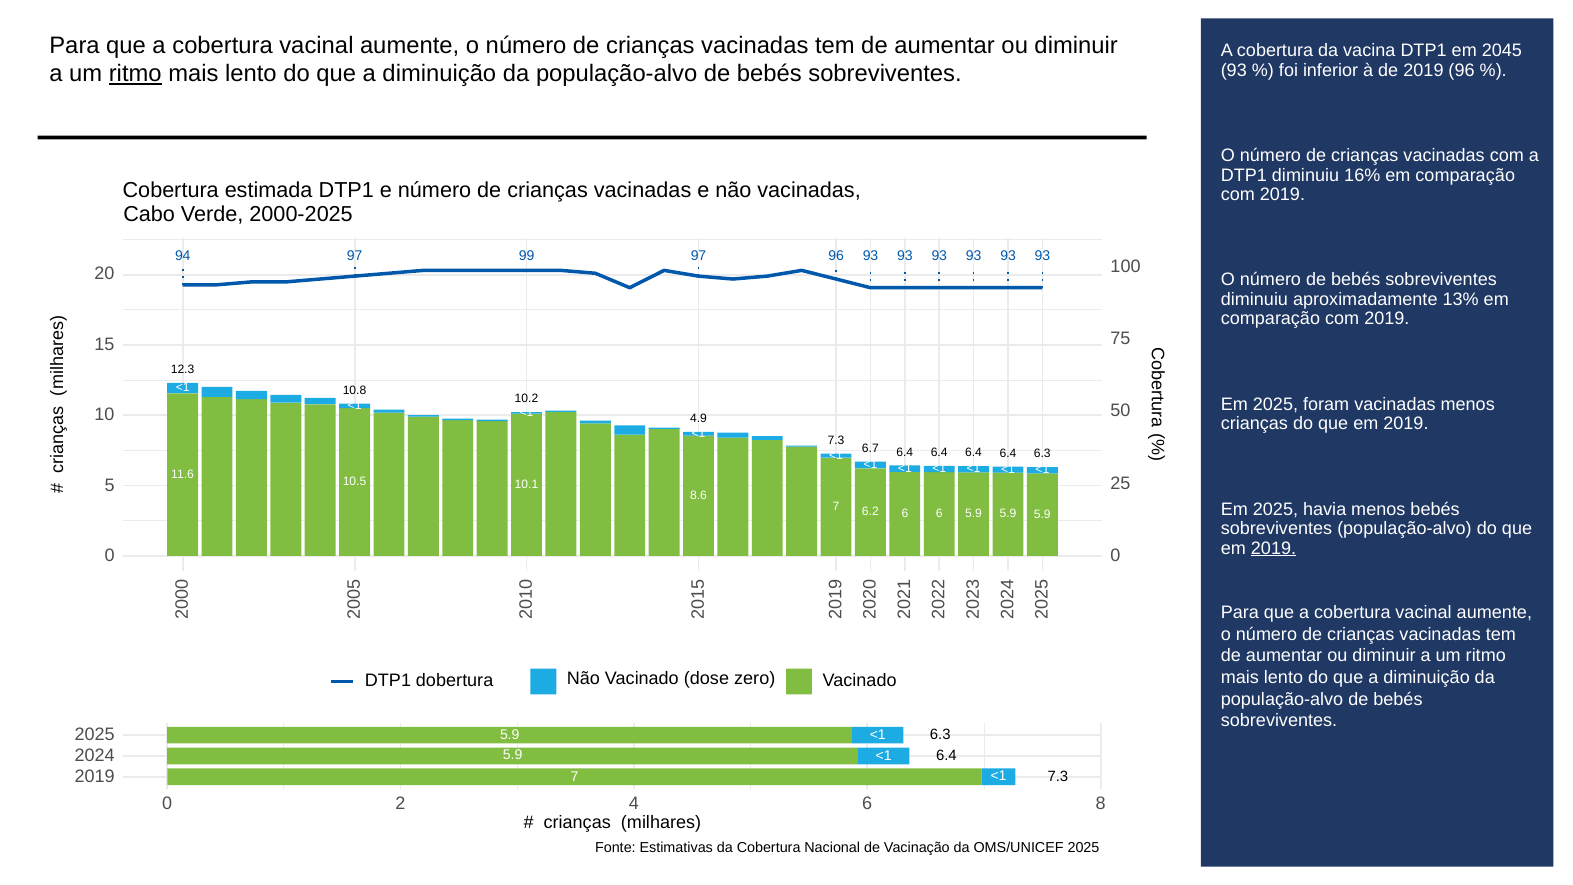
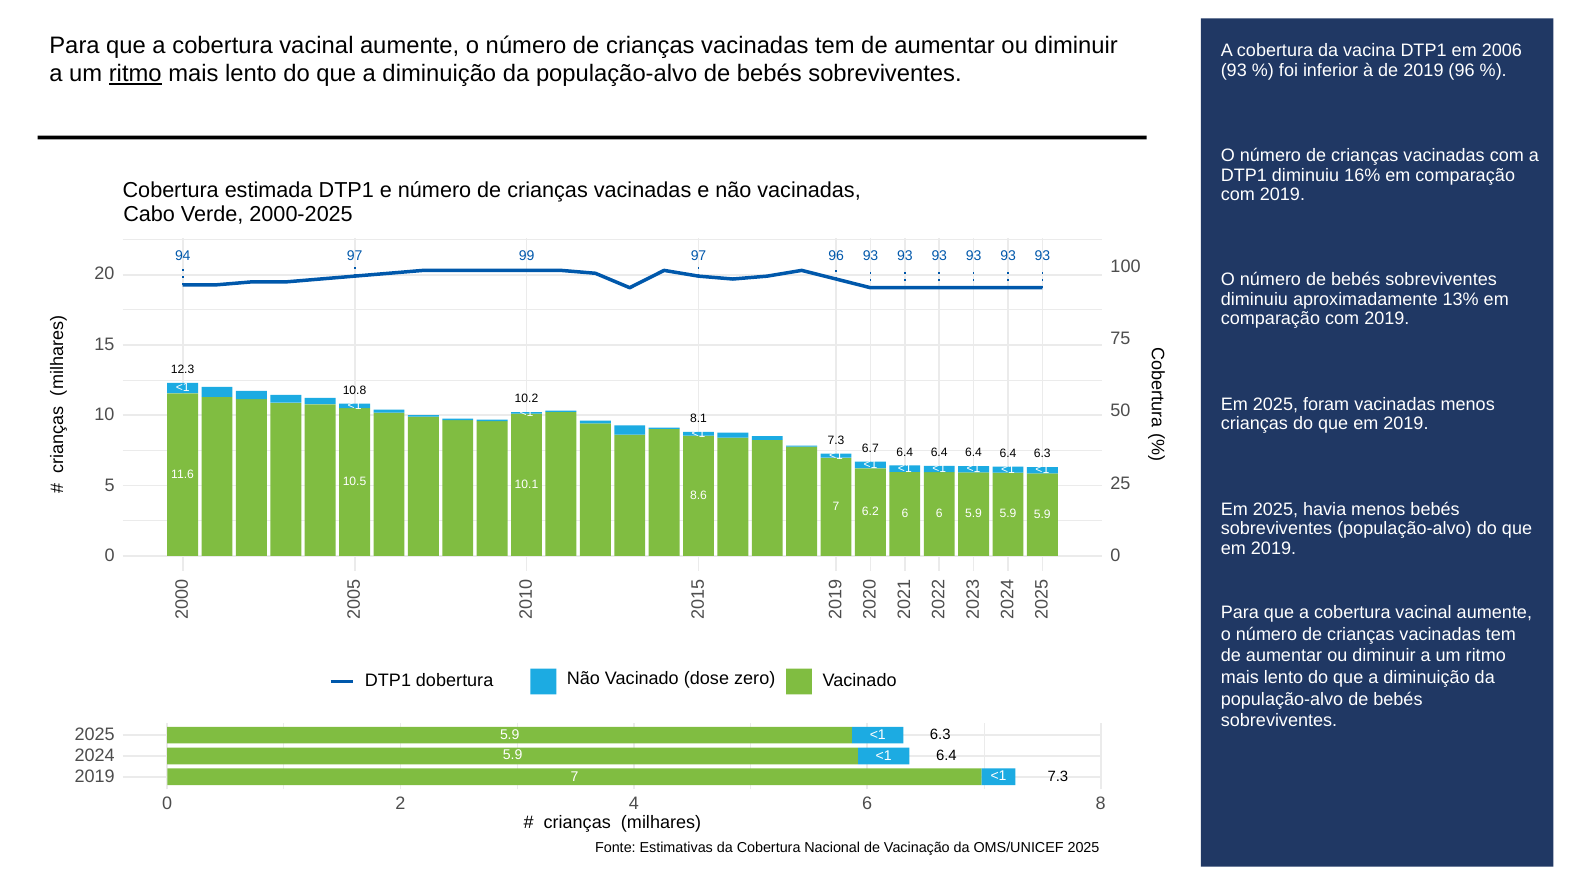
2045: 2045 -> 2006
4.9: 4.9 -> 8.1
2019 at (1274, 548) underline: present -> none
